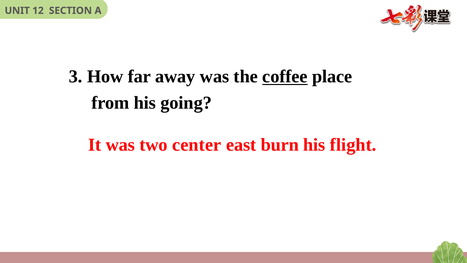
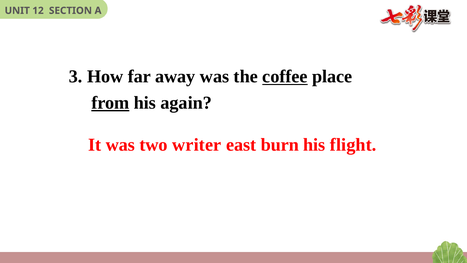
from underline: none -> present
going: going -> again
center: center -> writer
